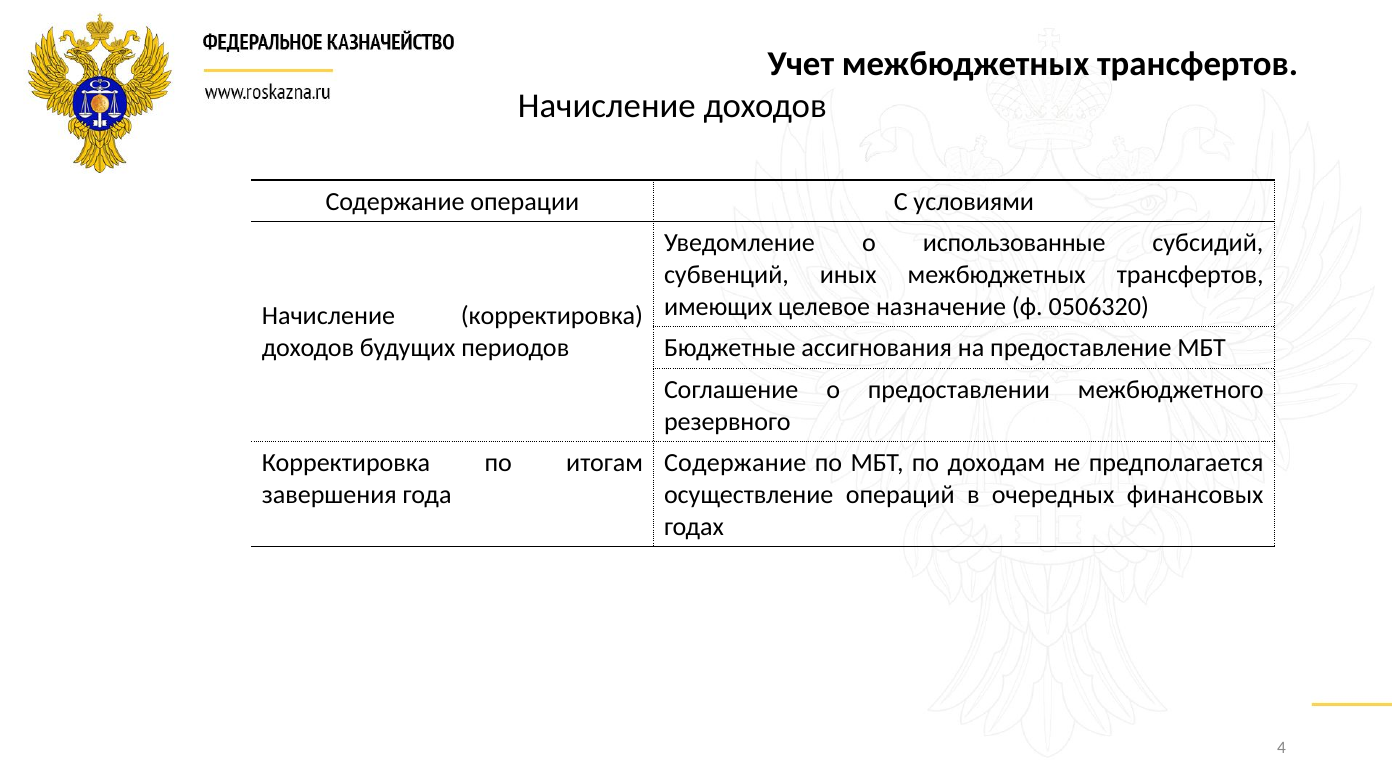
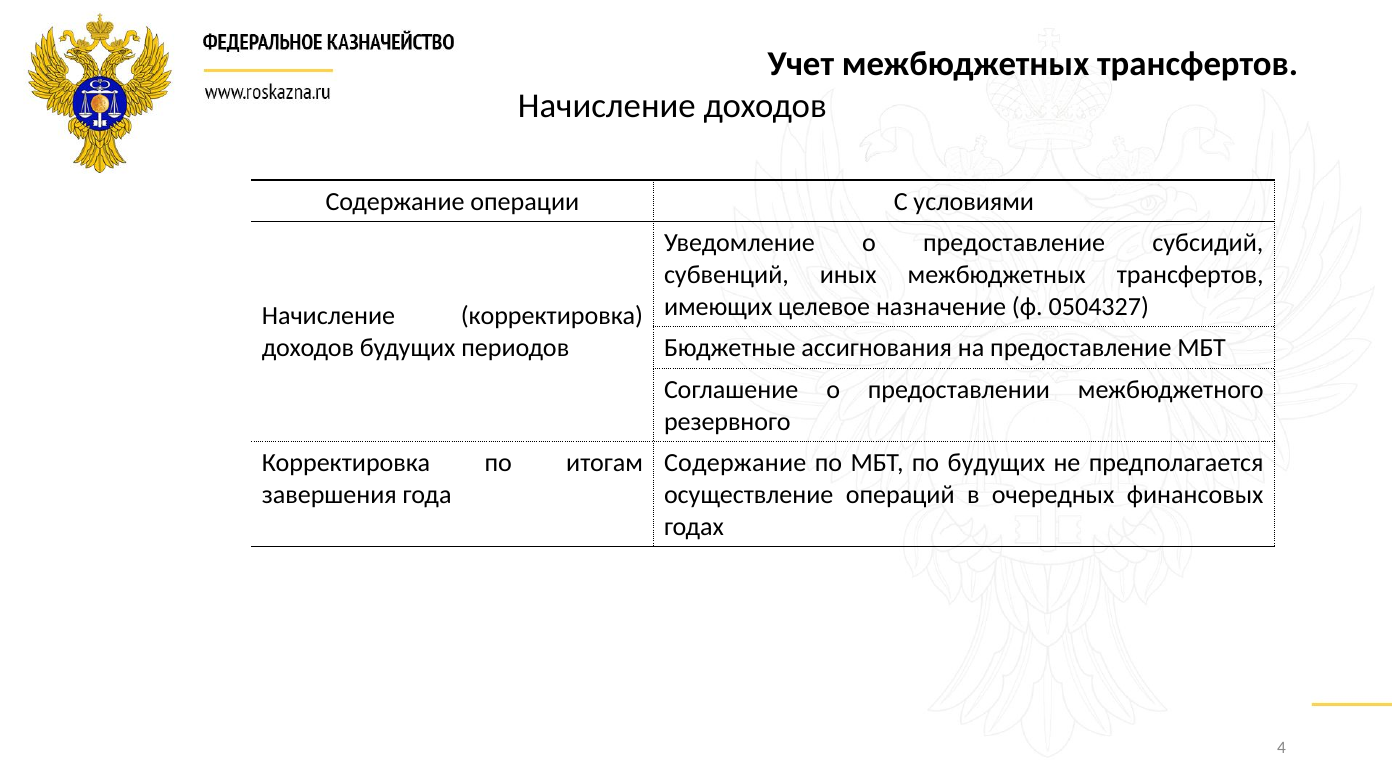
о использованные: использованные -> предоставление
0506320: 0506320 -> 0504327
по доходам: доходам -> будущих
